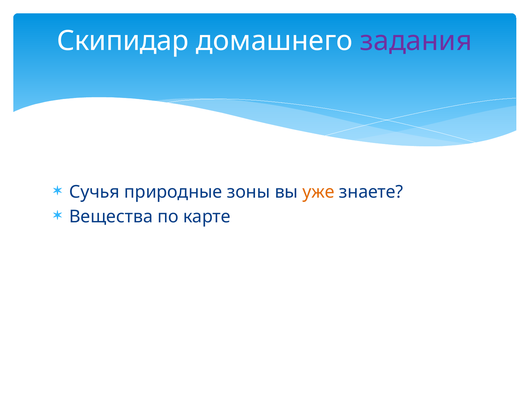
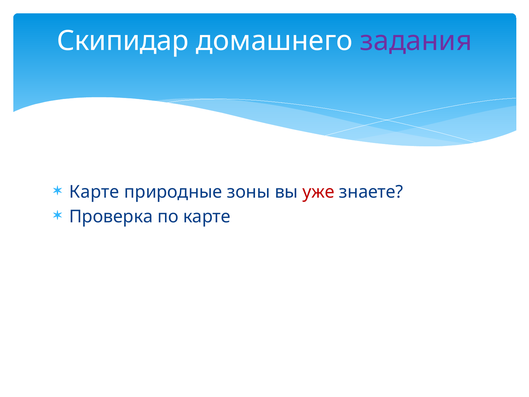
Сучья at (94, 192): Сучья -> Карте
уже colour: orange -> red
Вещества: Вещества -> Проверка
